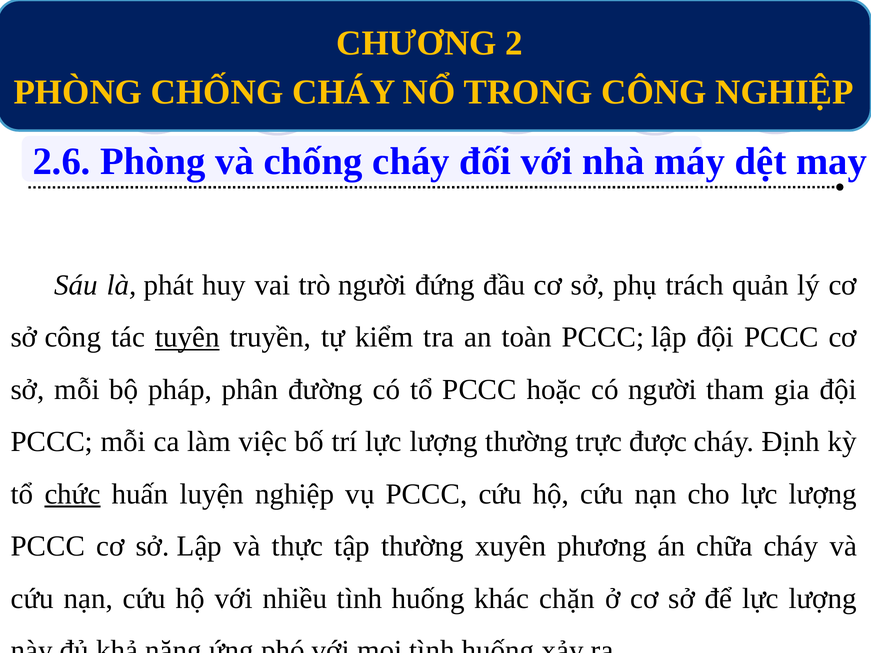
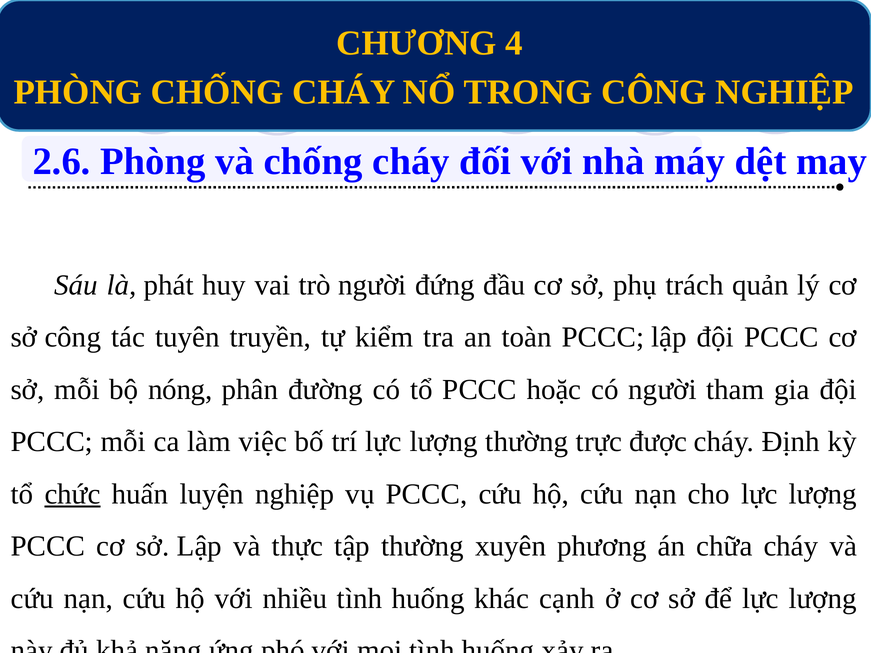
2: 2 -> 4
tuyên underline: present -> none
pháp: pháp -> nóng
chặn: chặn -> cạnh
